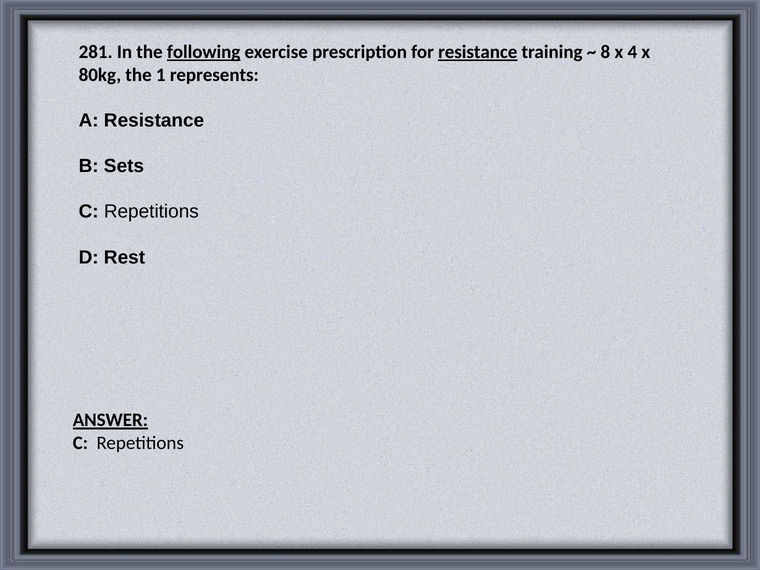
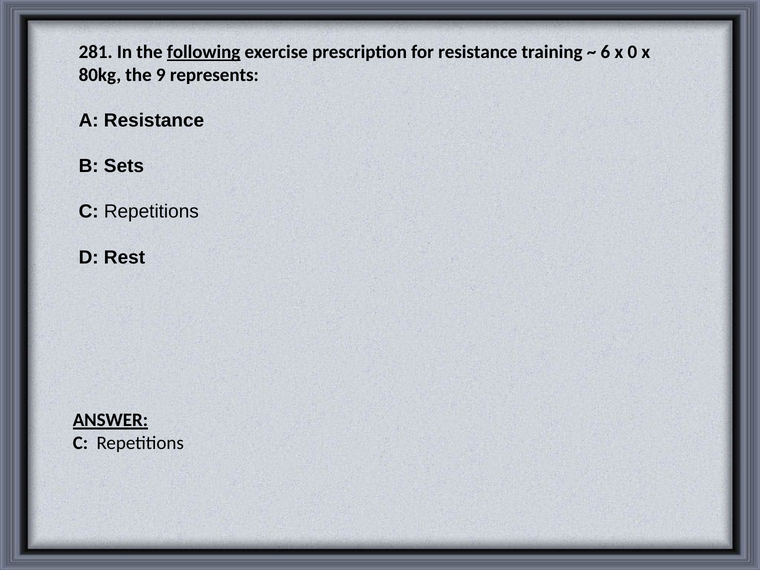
resistance at (478, 52) underline: present -> none
8: 8 -> 6
4: 4 -> 0
1: 1 -> 9
